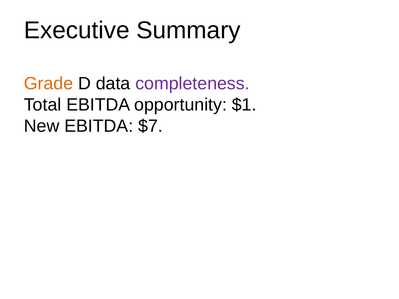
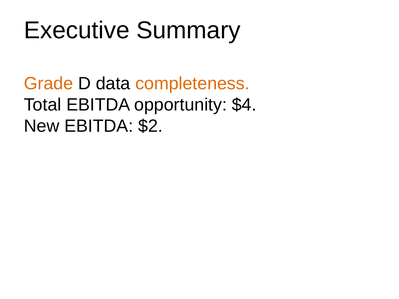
completeness colour: purple -> orange
$1: $1 -> $4
$7: $7 -> $2
